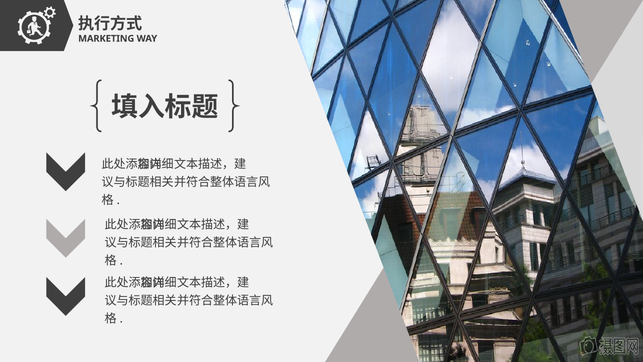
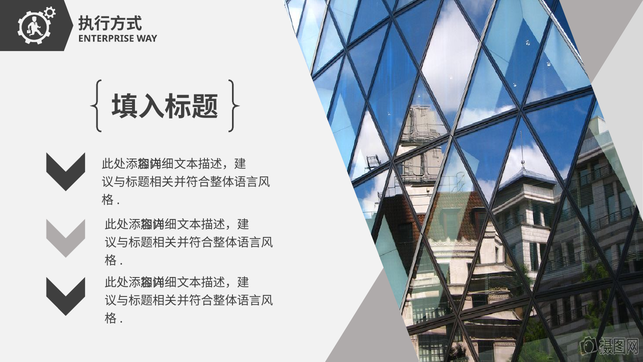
MARKETING: MARKETING -> ENTERPRISE
